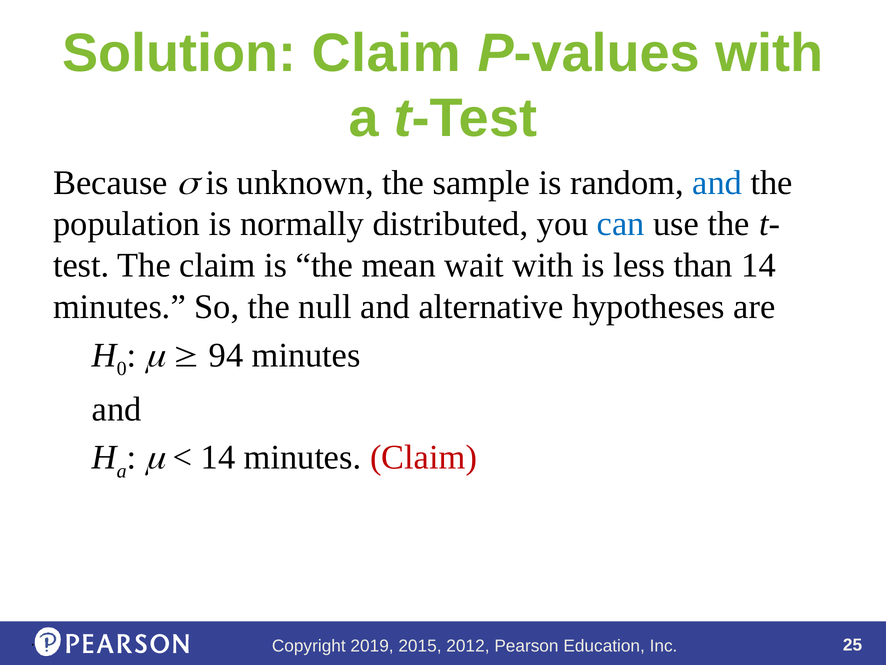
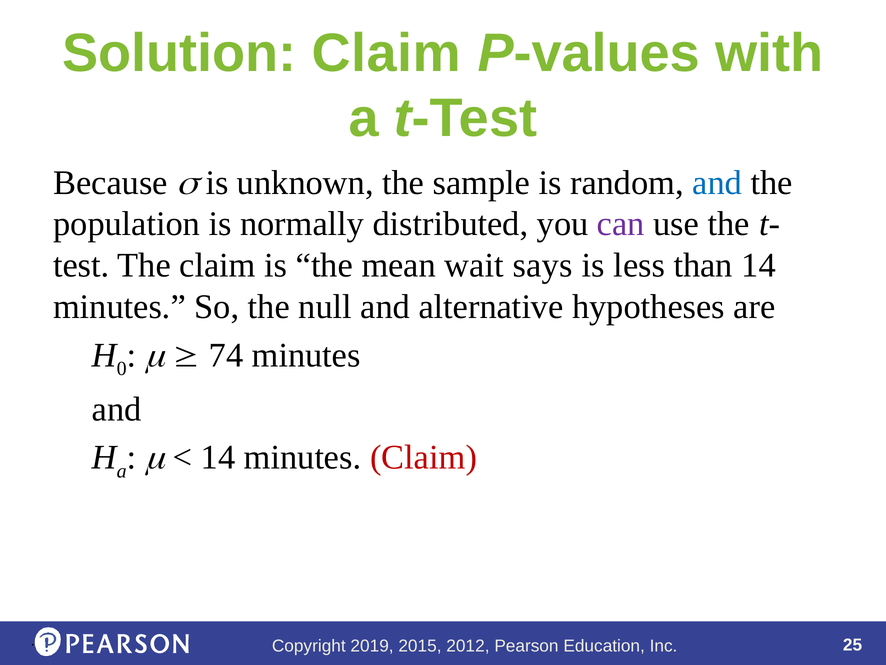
can colour: blue -> purple
wait with: with -> says
94: 94 -> 74
